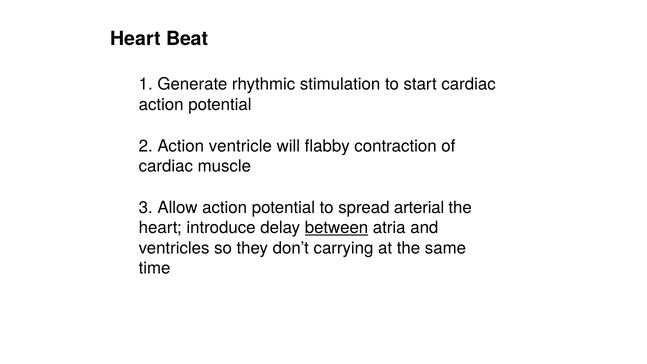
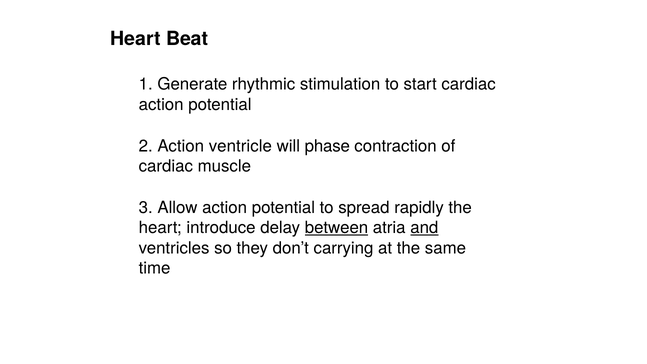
flabby: flabby -> phase
arterial: arterial -> rapidly
and underline: none -> present
